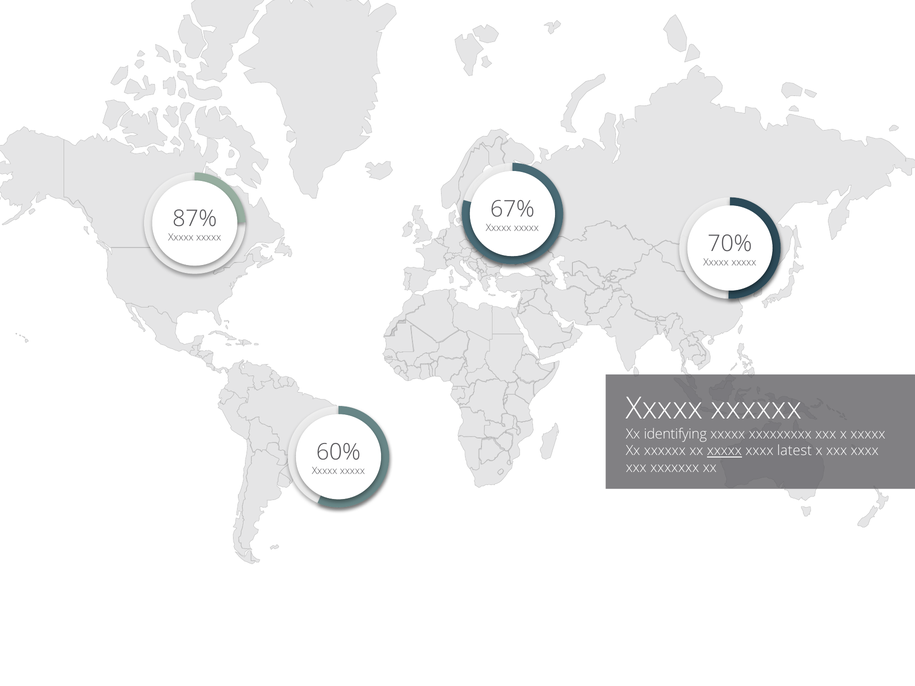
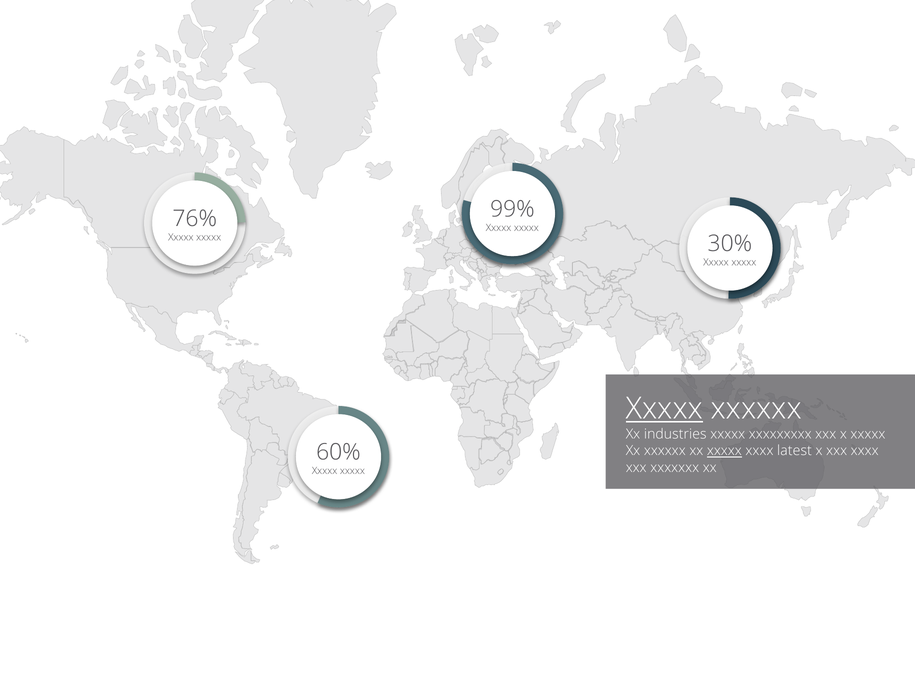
67%: 67% -> 99%
87%: 87% -> 76%
70%: 70% -> 30%
Xxxxx at (664, 409) underline: none -> present
identifying: identifying -> industries
